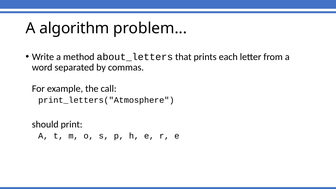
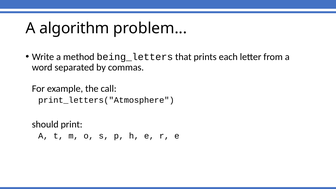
about_letters: about_letters -> being_letters
